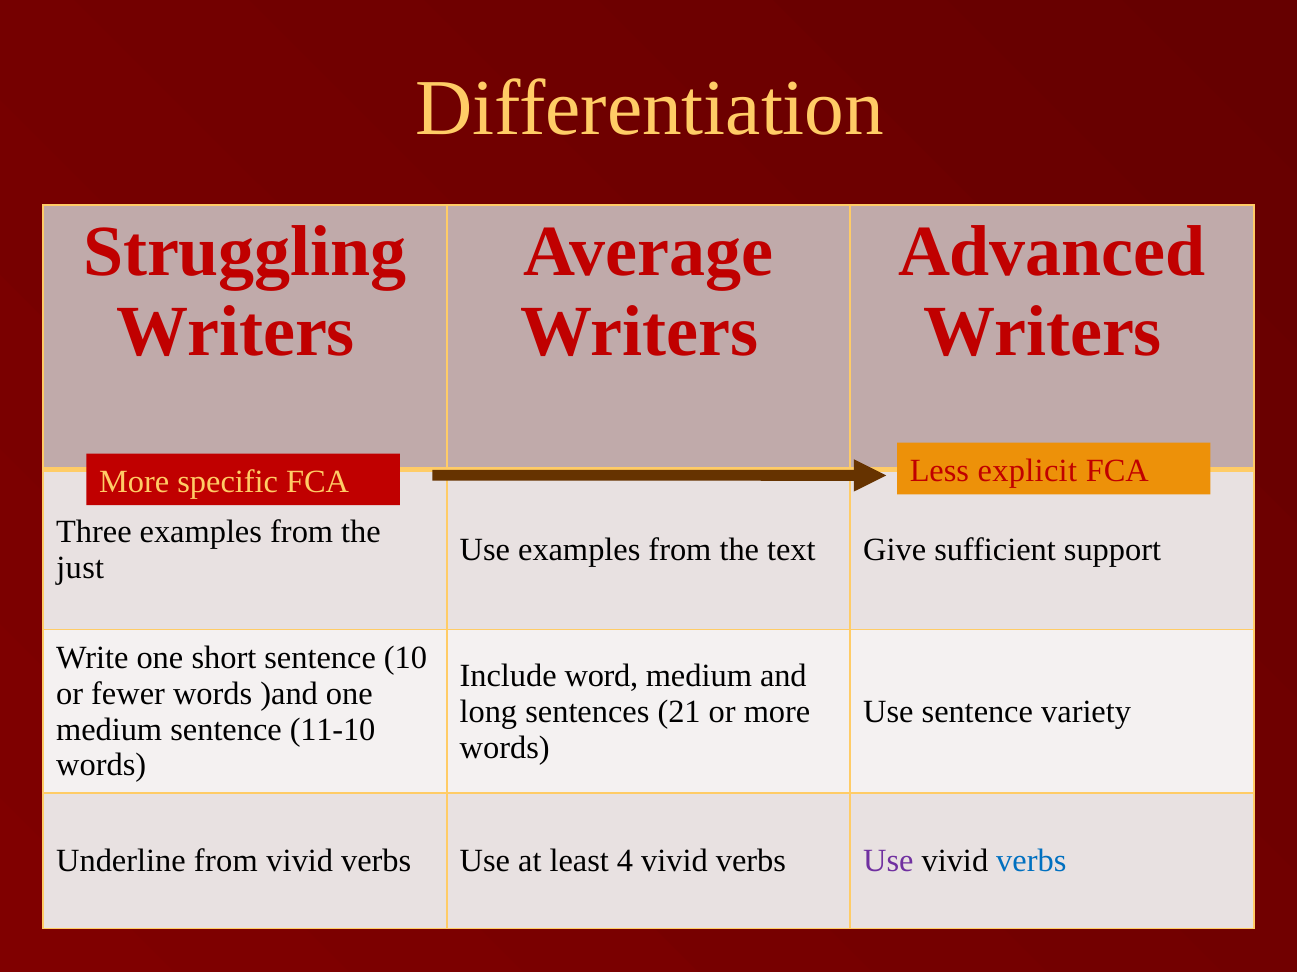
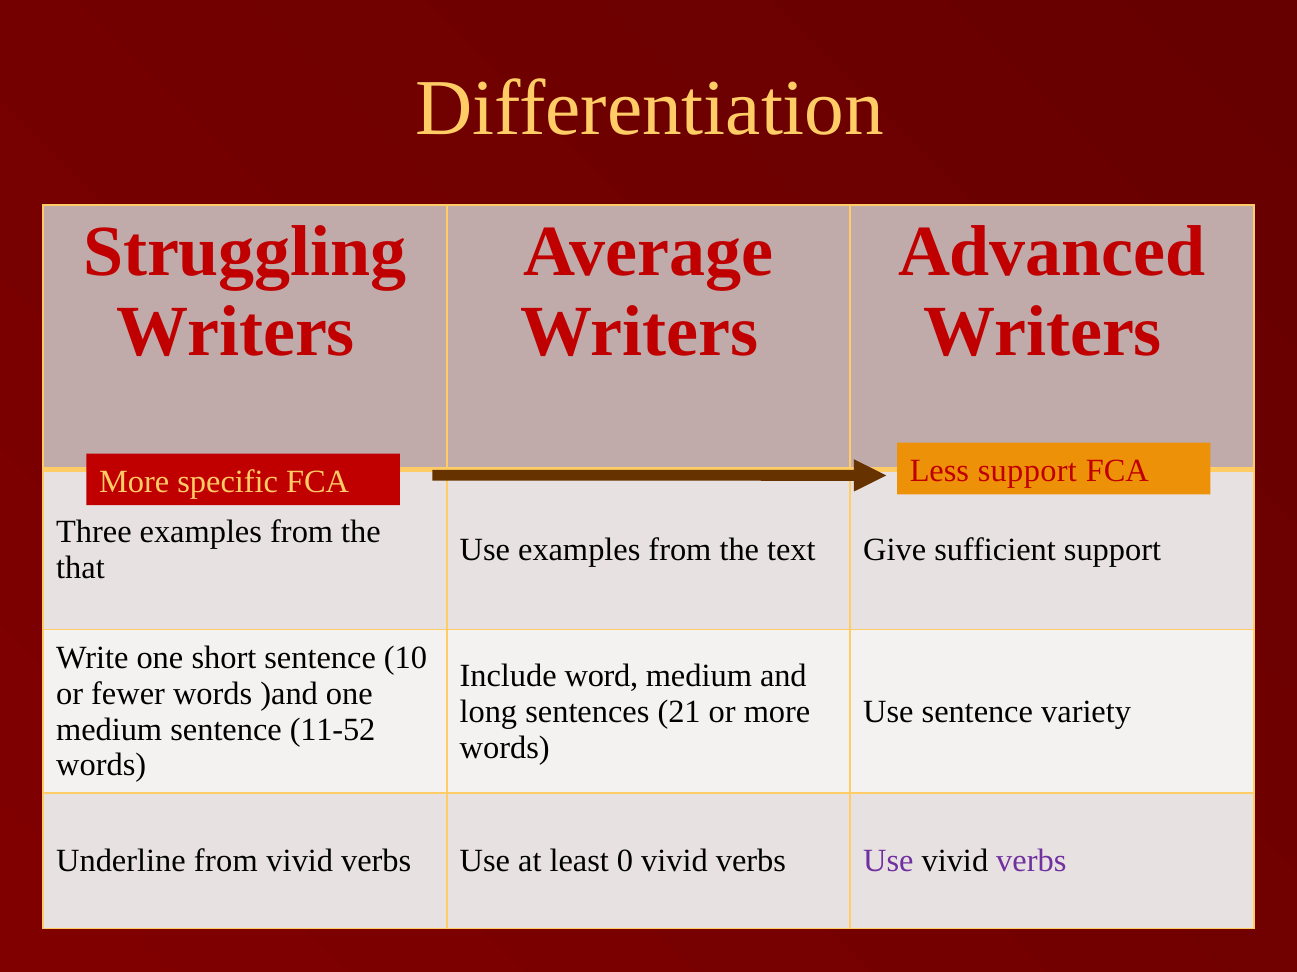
Less explicit: explicit -> support
just: just -> that
11-10: 11-10 -> 11-52
4: 4 -> 0
verbs at (1031, 862) colour: blue -> purple
